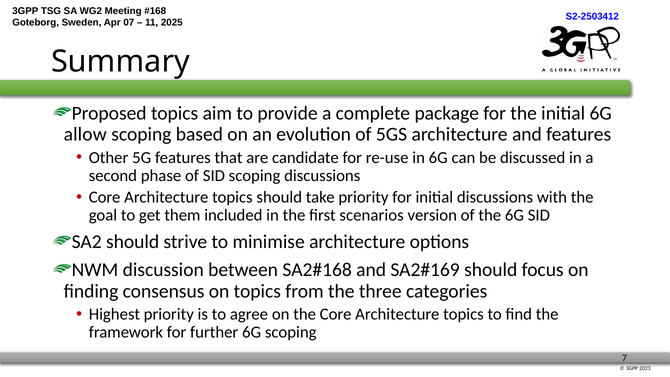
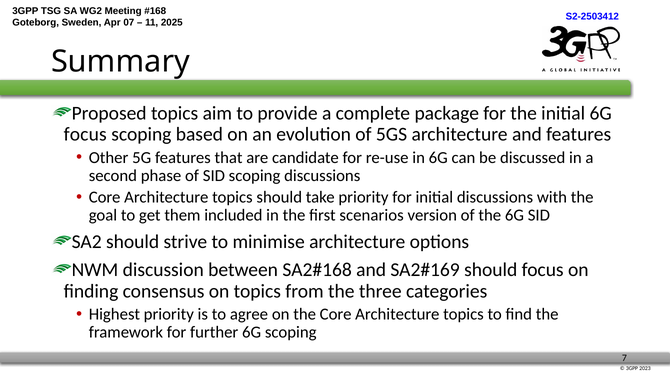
allow at (85, 134): allow -> focus
